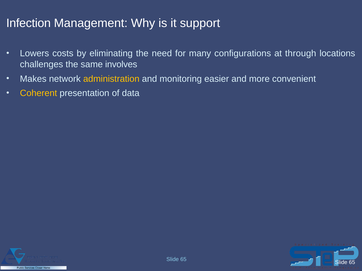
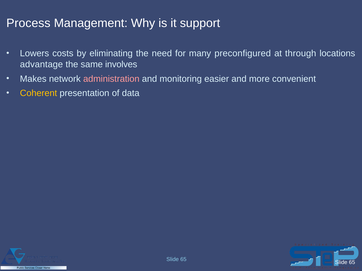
Infection: Infection -> Process
configurations: configurations -> preconfigured
challenges: challenges -> advantage
administration colour: yellow -> pink
